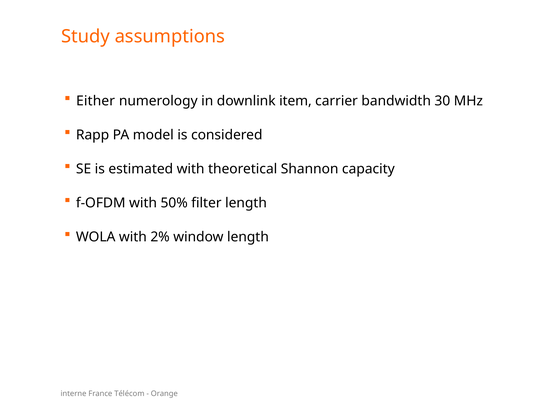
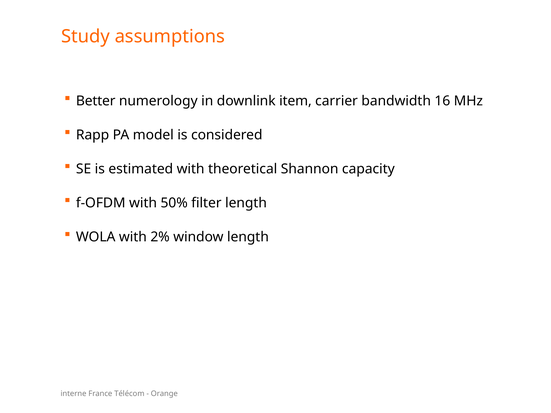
Either: Either -> Better
30: 30 -> 16
